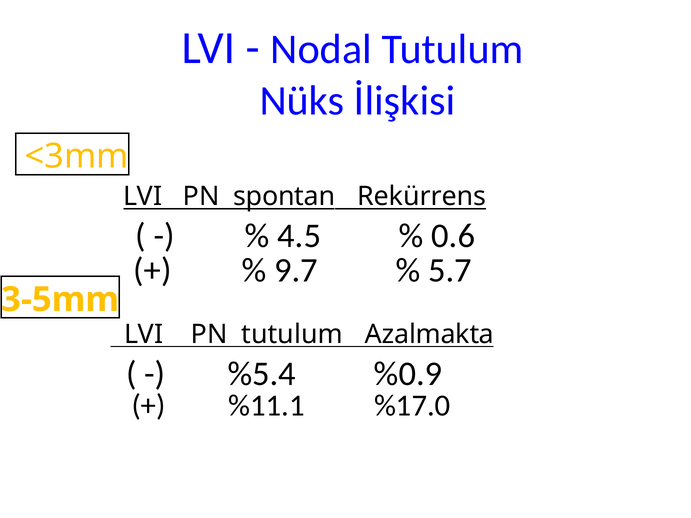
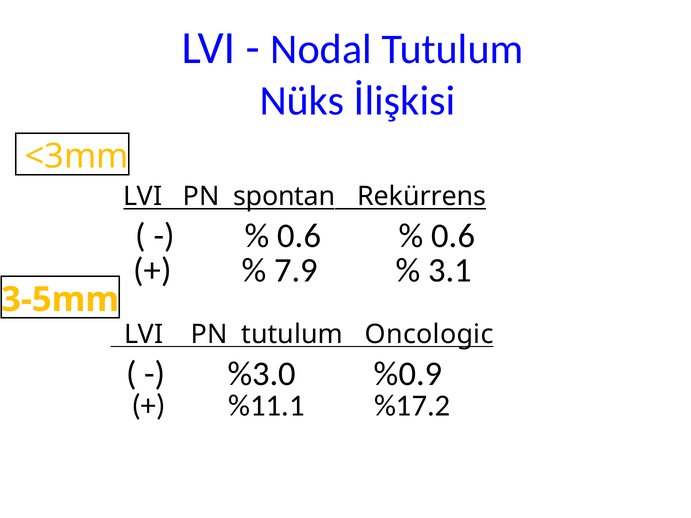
4.5 at (299, 236): 4.5 -> 0.6
9.7: 9.7 -> 7.9
5.7: 5.7 -> 3.1
Azalmakta: Azalmakta -> Oncologic
%5.4: %5.4 -> %3.0
%17.0: %17.0 -> %17.2
